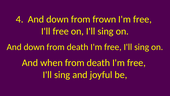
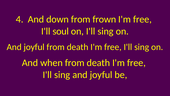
I'll free: free -> soul
down at (34, 47): down -> joyful
